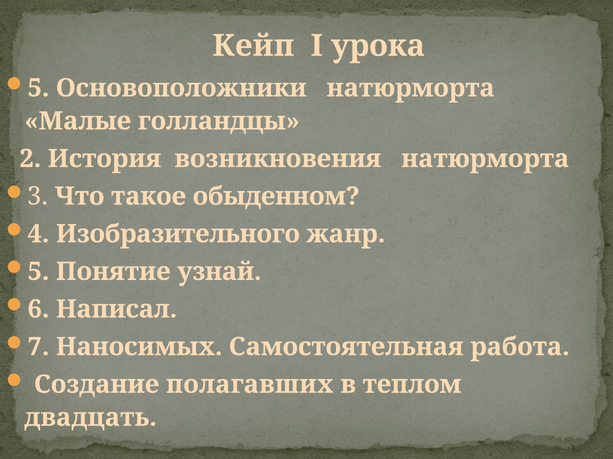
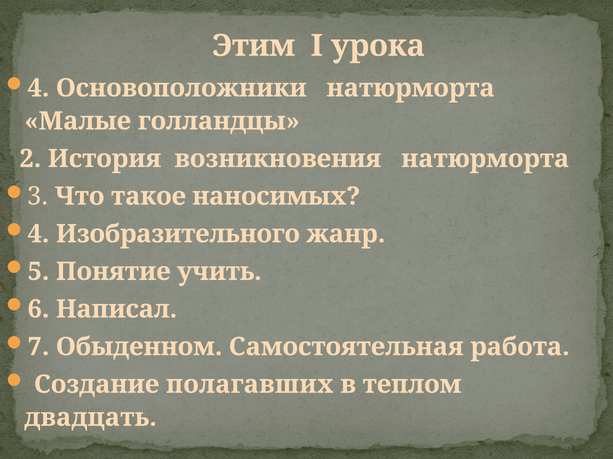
Кейп: Кейп -> Этим
5 at (38, 88): 5 -> 4
обыденном: обыденном -> наносимых
узнай: узнай -> учить
Наносимых: Наносимых -> Обыденном
